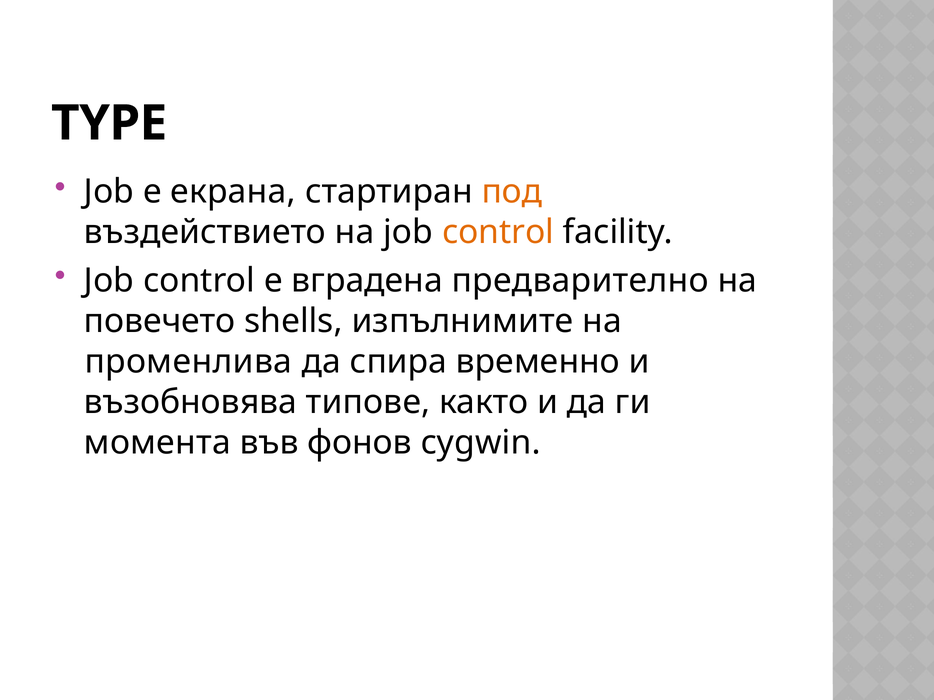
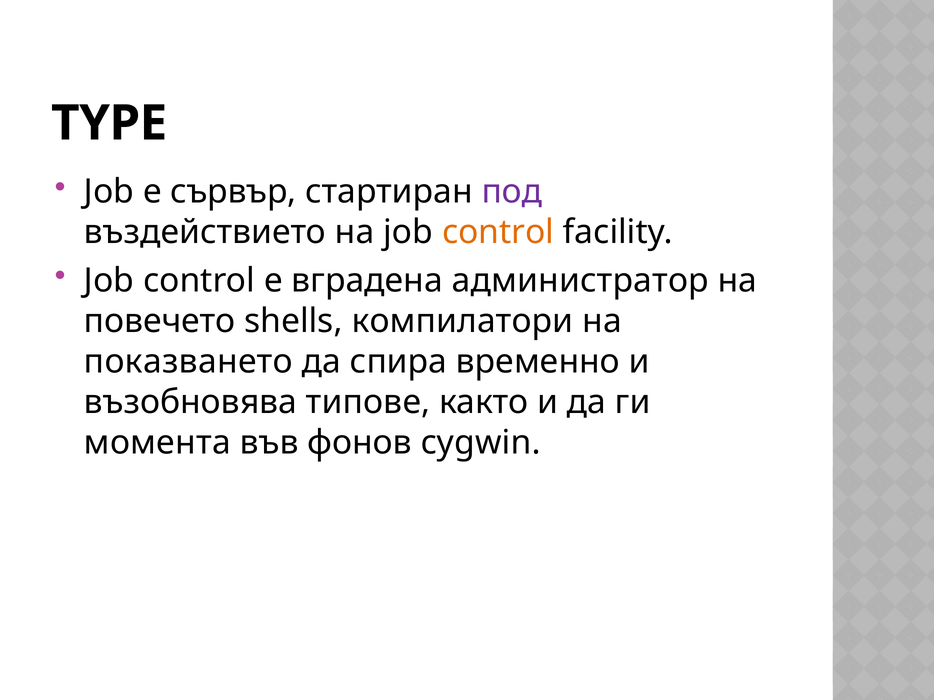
екрана: екрана -> сървър
под colour: orange -> purple
предварително: предварително -> администратор
изпълнимите: изпълнимите -> компилатори
променлива: променлива -> показването
